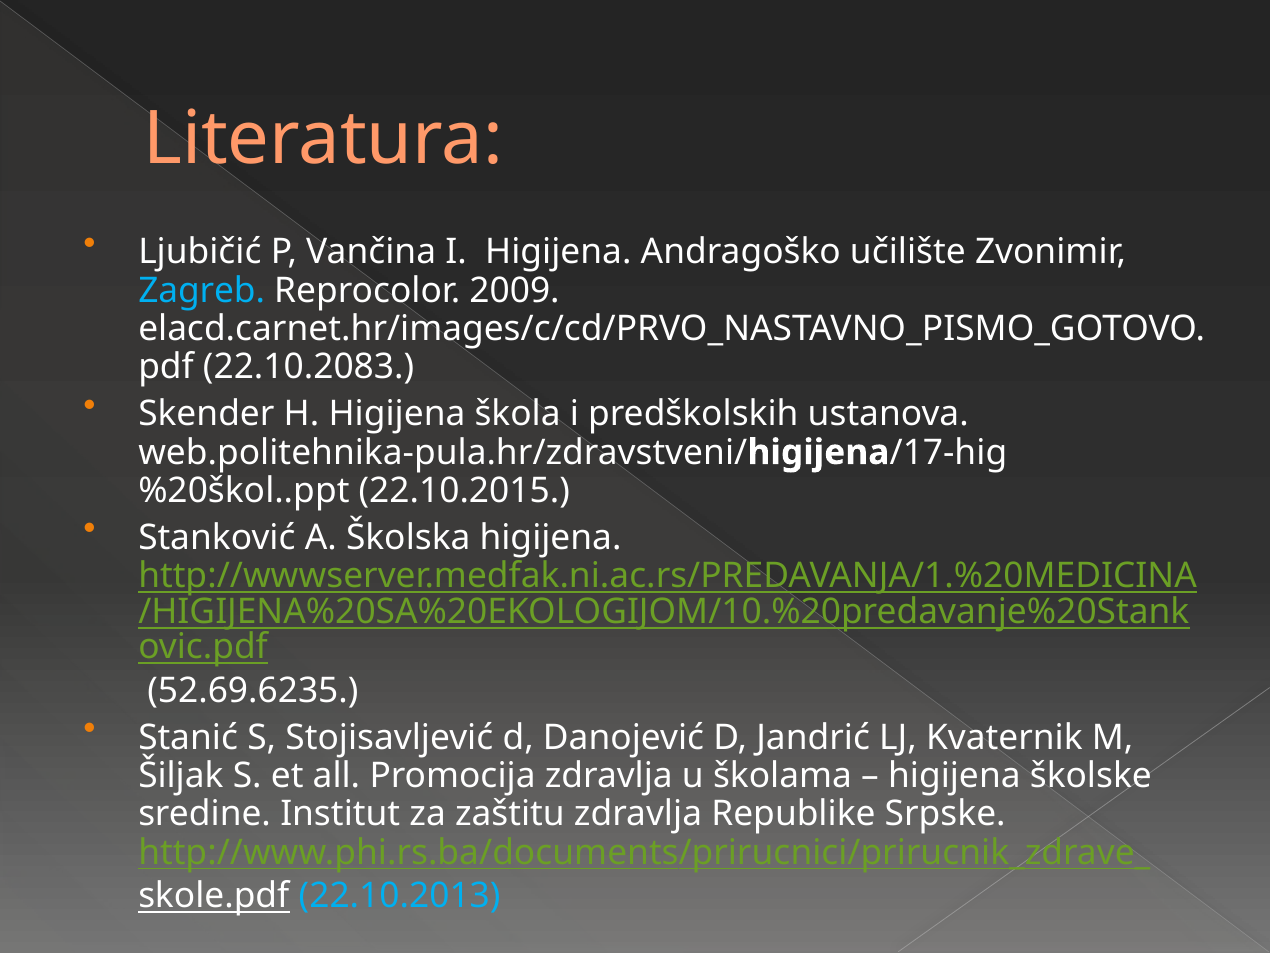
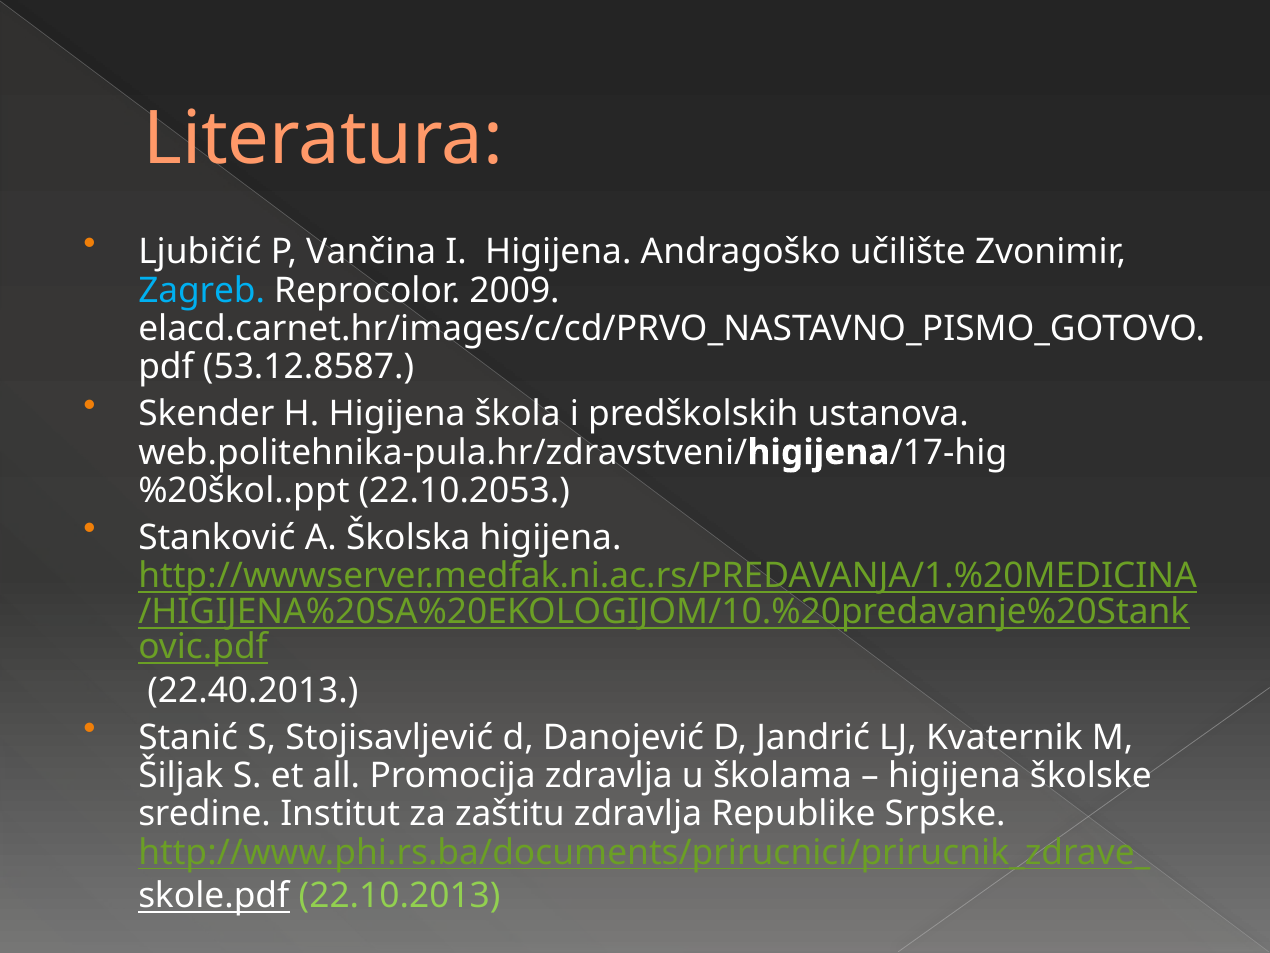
22.10.2083: 22.10.2083 -> 53.12.8587
22.10.2015: 22.10.2015 -> 22.10.2053
52.69.6235: 52.69.6235 -> 22.40.2013
22.10.2013 colour: light blue -> light green
